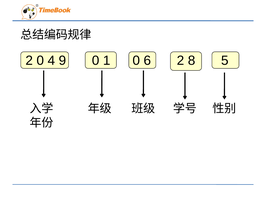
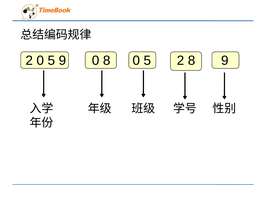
2 0 4: 4 -> 5
0 1: 1 -> 8
6 at (147, 61): 6 -> 5
8 5: 5 -> 9
